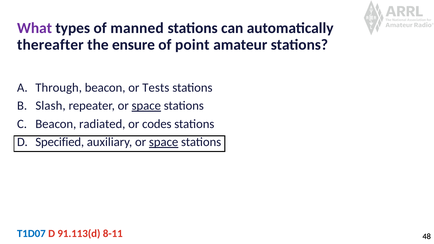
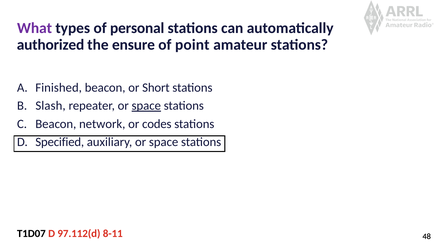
manned: manned -> personal
thereafter: thereafter -> authorized
Through: Through -> Finished
Tests: Tests -> Short
radiated: radiated -> network
space at (164, 142) underline: present -> none
T1D07 colour: blue -> black
91.113(d: 91.113(d -> 97.112(d
